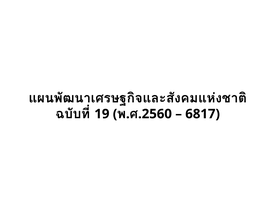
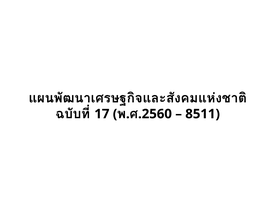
19: 19 -> 17
6817: 6817 -> 8511
